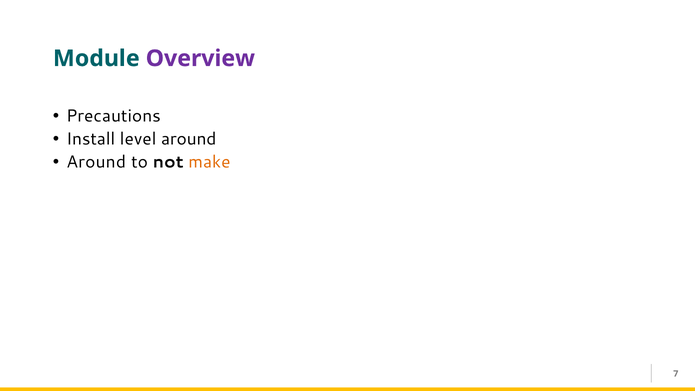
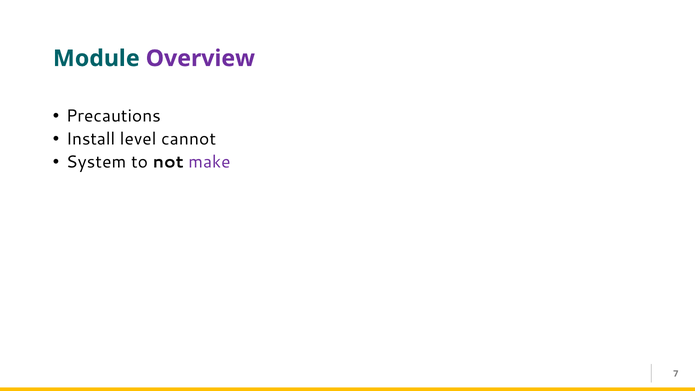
level around: around -> cannot
Around at (96, 162): Around -> System
make colour: orange -> purple
